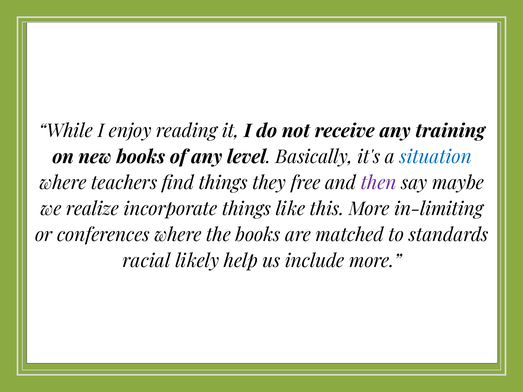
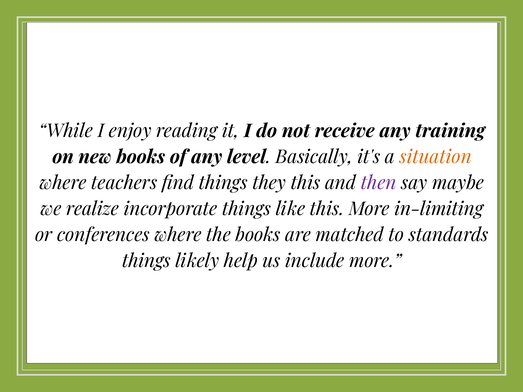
situation colour: blue -> orange
they free: free -> this
racial at (146, 261): racial -> things
